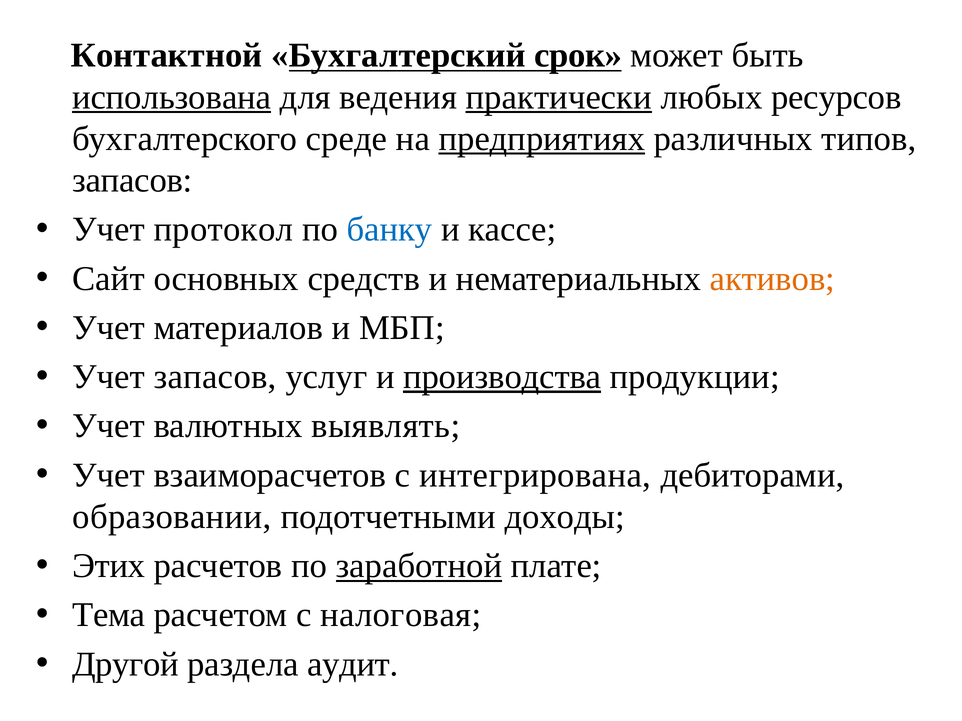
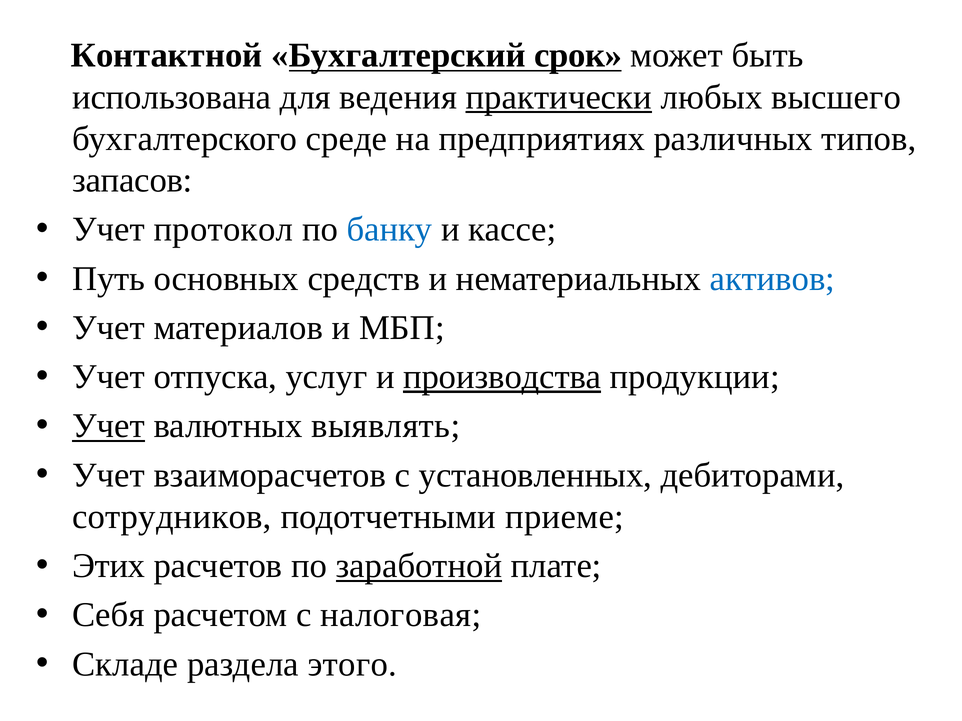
использована underline: present -> none
ресурсов: ресурсов -> высшего
предприятиях underline: present -> none
Сайт: Сайт -> Путь
активов colour: orange -> blue
Учет запасов: запасов -> отпуска
Учет at (109, 426) underline: none -> present
интегрирована: интегрирована -> установленных
образовании: образовании -> сотрудников
доходы: доходы -> приеме
Тема: Тема -> Себя
Другой: Другой -> Складе
аудит: аудит -> этого
